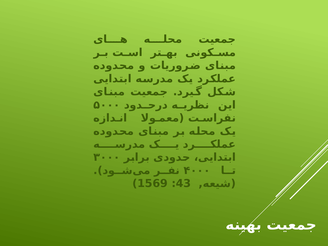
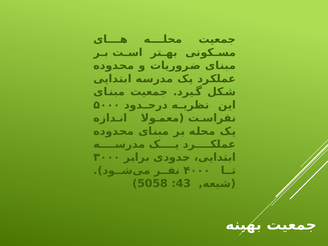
1569: 1569 -> 5058
